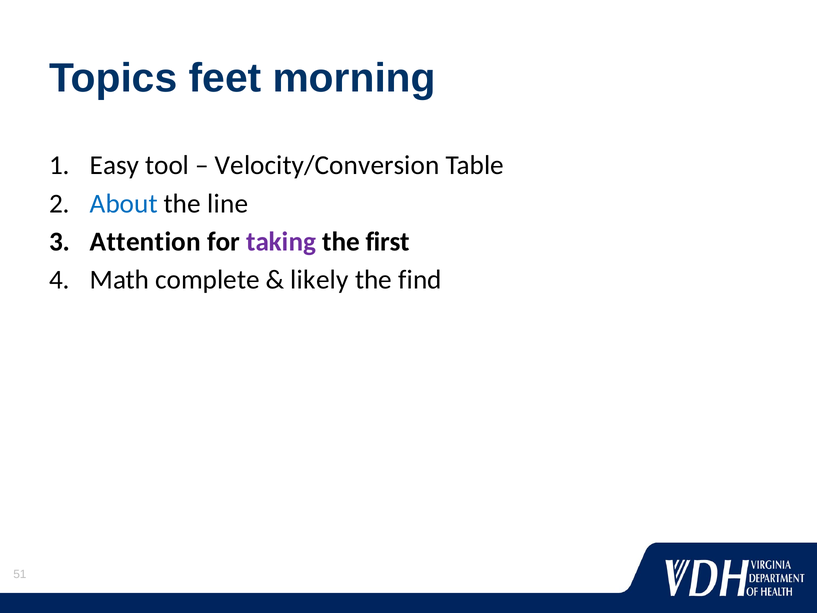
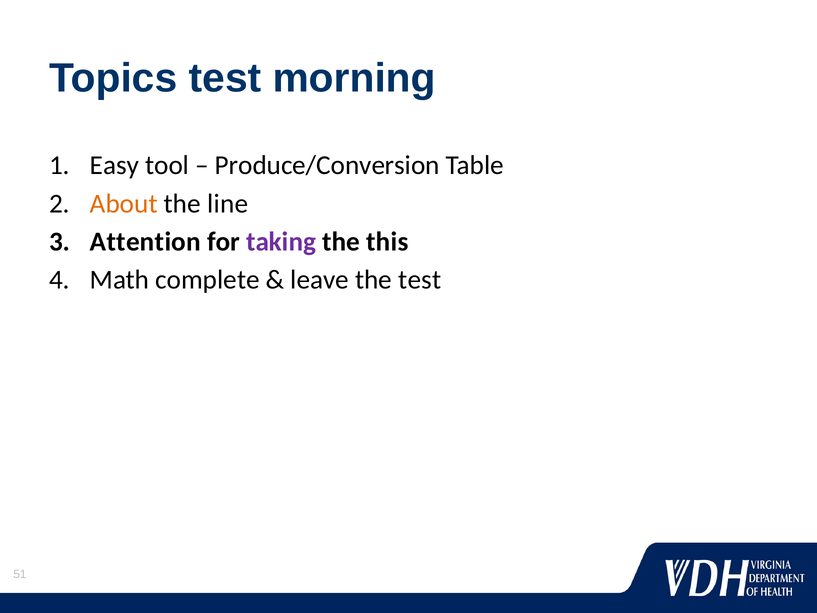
Topics feet: feet -> test
Velocity/Conversion: Velocity/Conversion -> Produce/Conversion
About colour: blue -> orange
first: first -> this
likely: likely -> leave
the find: find -> test
